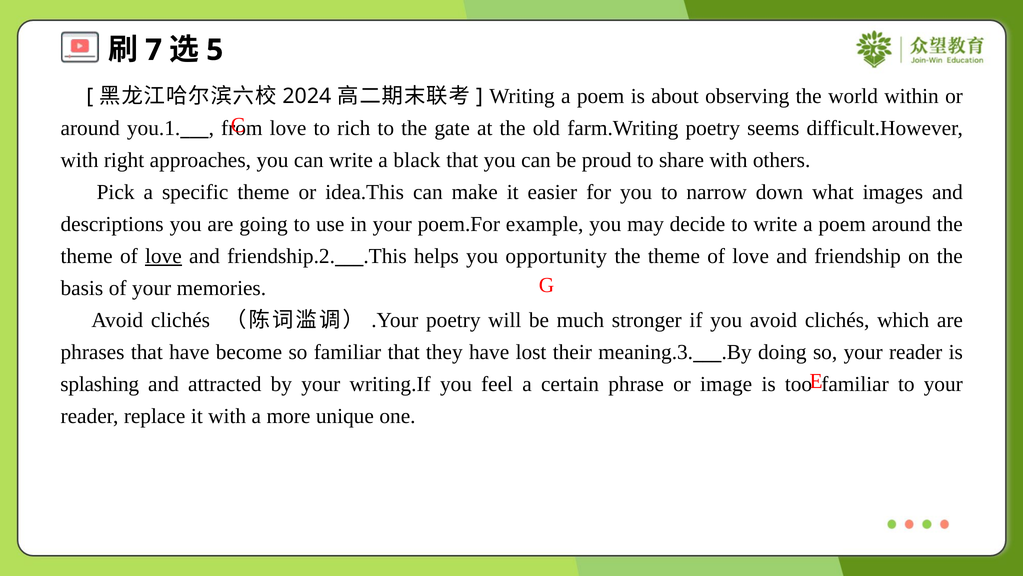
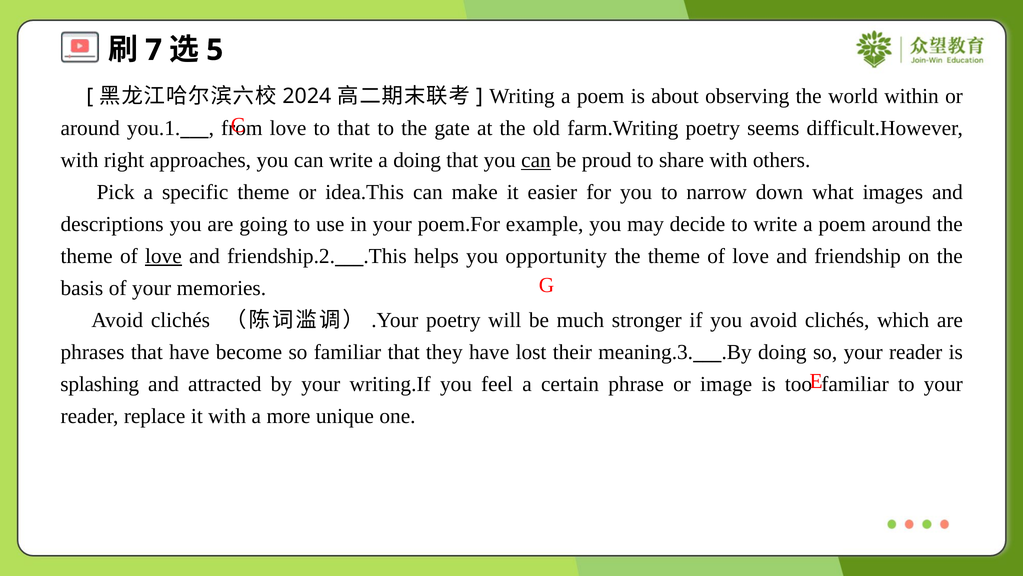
to rich: rich -> that
a black: black -> doing
can at (536, 160) underline: none -> present
